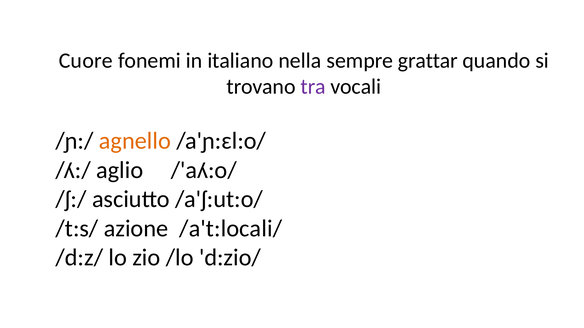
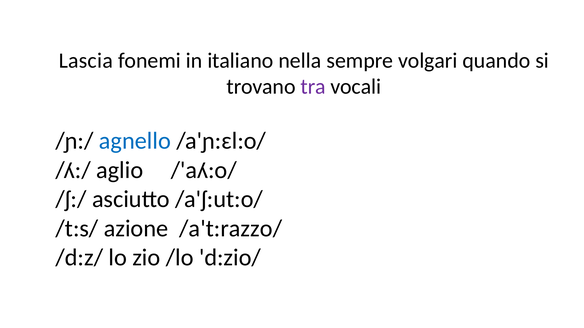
Cuore: Cuore -> Lascia
grattar: grattar -> volgari
agnello colour: orange -> blue
/a't:locali/: /a't:locali/ -> /a't:razzo/
